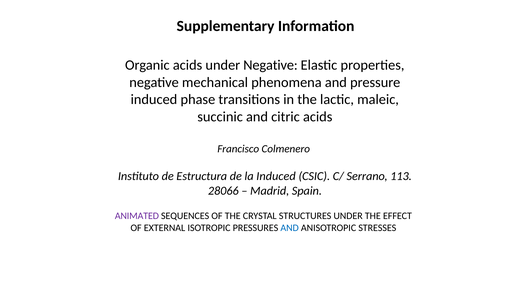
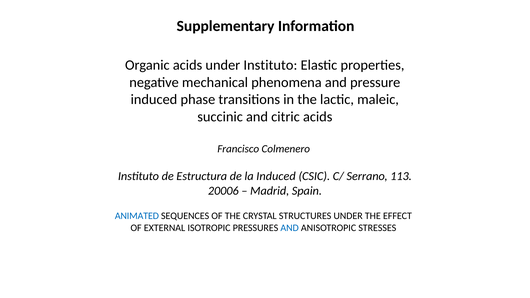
under Negative: Negative -> Instituto
28066: 28066 -> 20006
ANIMATED colour: purple -> blue
